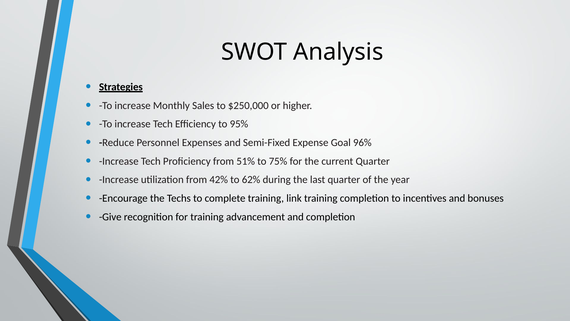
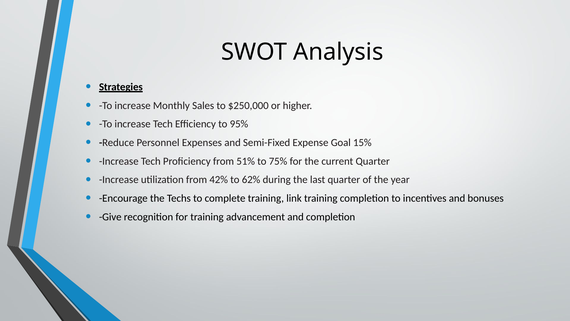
96%: 96% -> 15%
